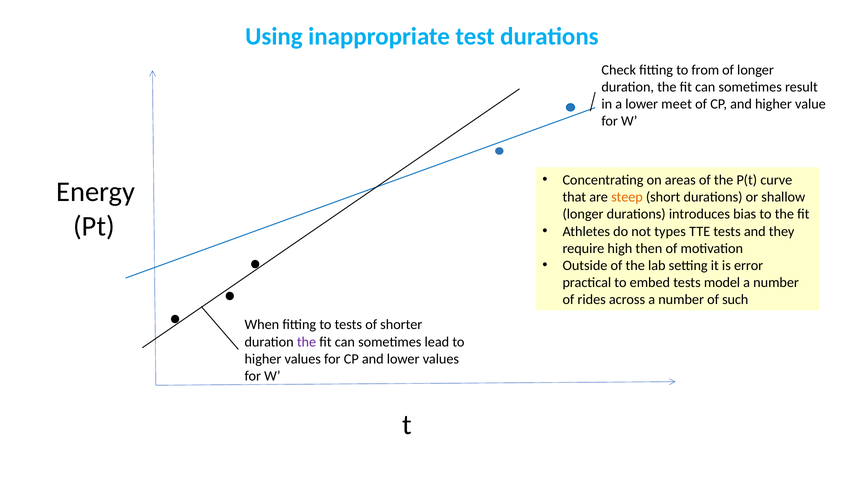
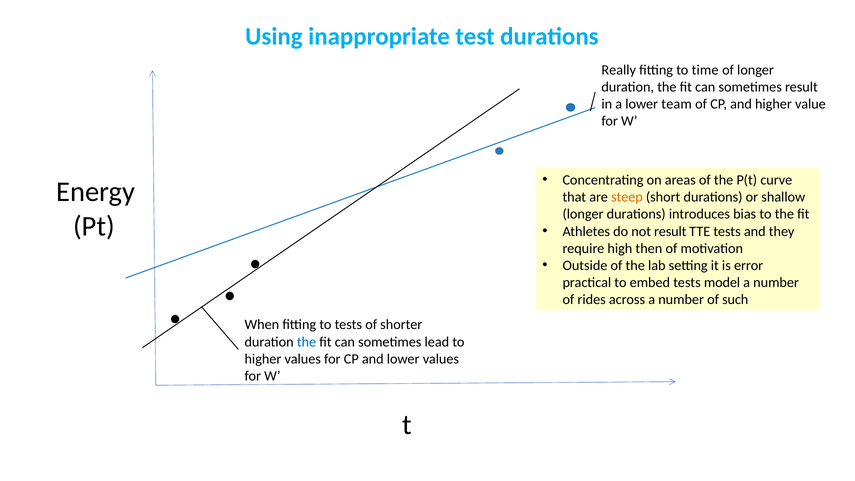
Check: Check -> Really
from: from -> time
meet: meet -> team
not types: types -> result
the at (307, 342) colour: purple -> blue
